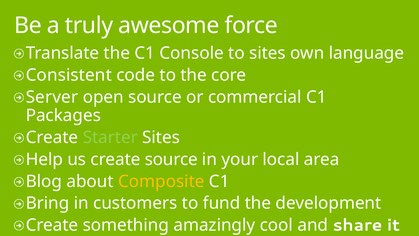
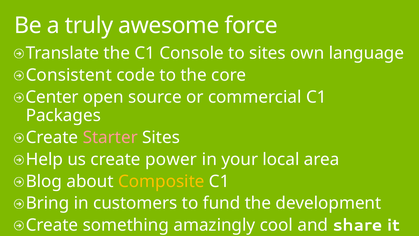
Server: Server -> Center
Starter colour: light green -> pink
create source: source -> power
